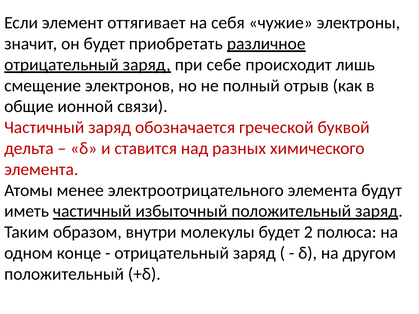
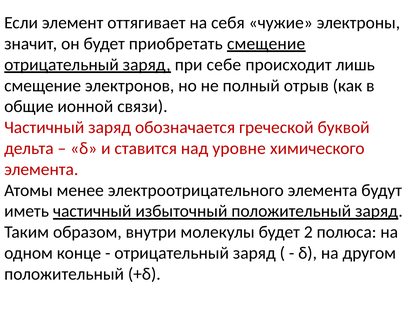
приобретать различное: различное -> смещение
разных: разных -> уровне
